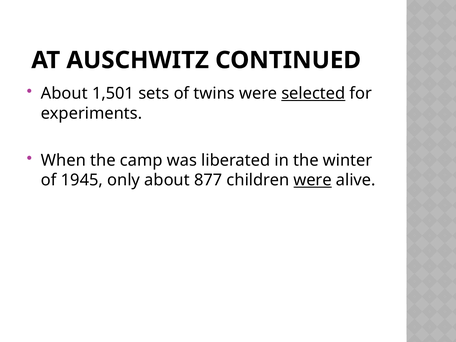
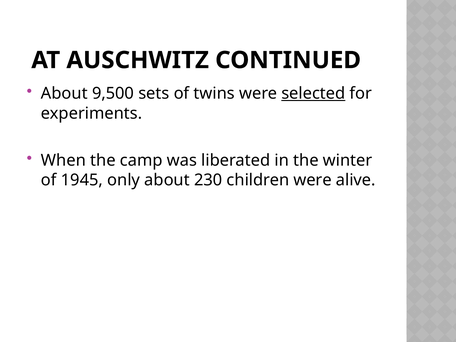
1,501: 1,501 -> 9,500
877: 877 -> 230
were at (313, 180) underline: present -> none
